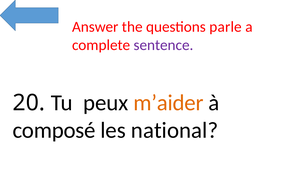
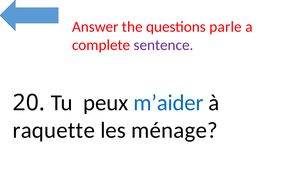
m’aider colour: orange -> blue
composé: composé -> raquette
national: national -> ménage
